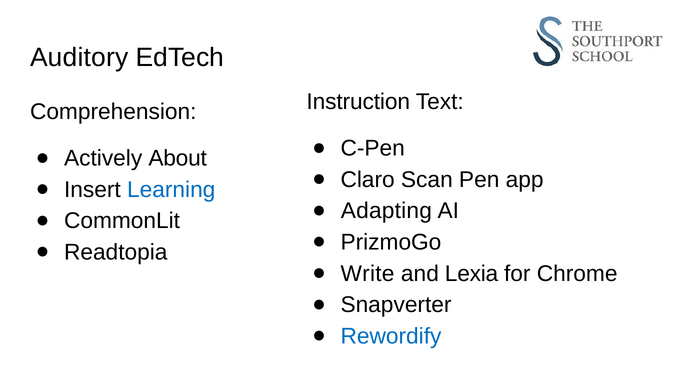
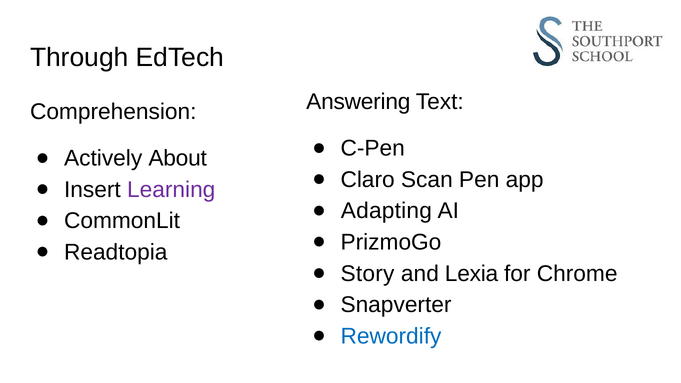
Auditory: Auditory -> Through
Instruction: Instruction -> Answering
Learning colour: blue -> purple
Write: Write -> Story
